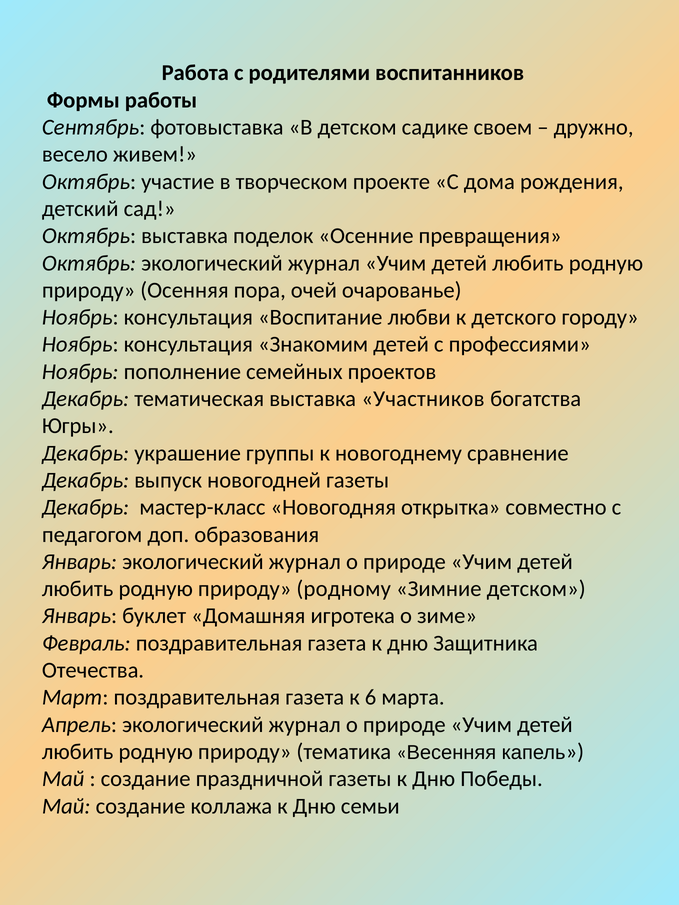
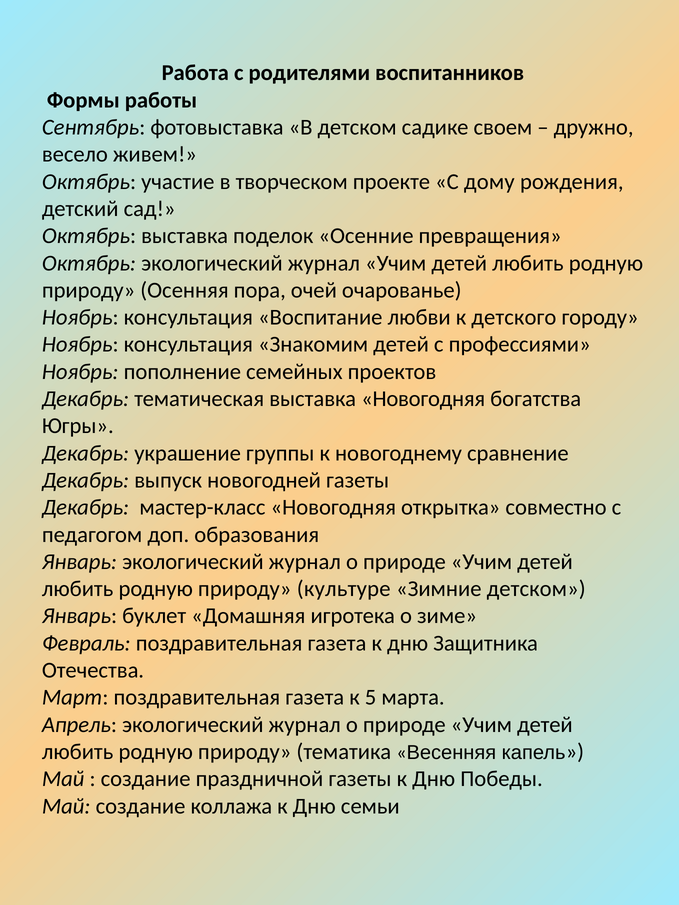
дома: дома -> дому
выставка Участников: Участников -> Новогодняя
родному: родному -> культуре
6: 6 -> 5
